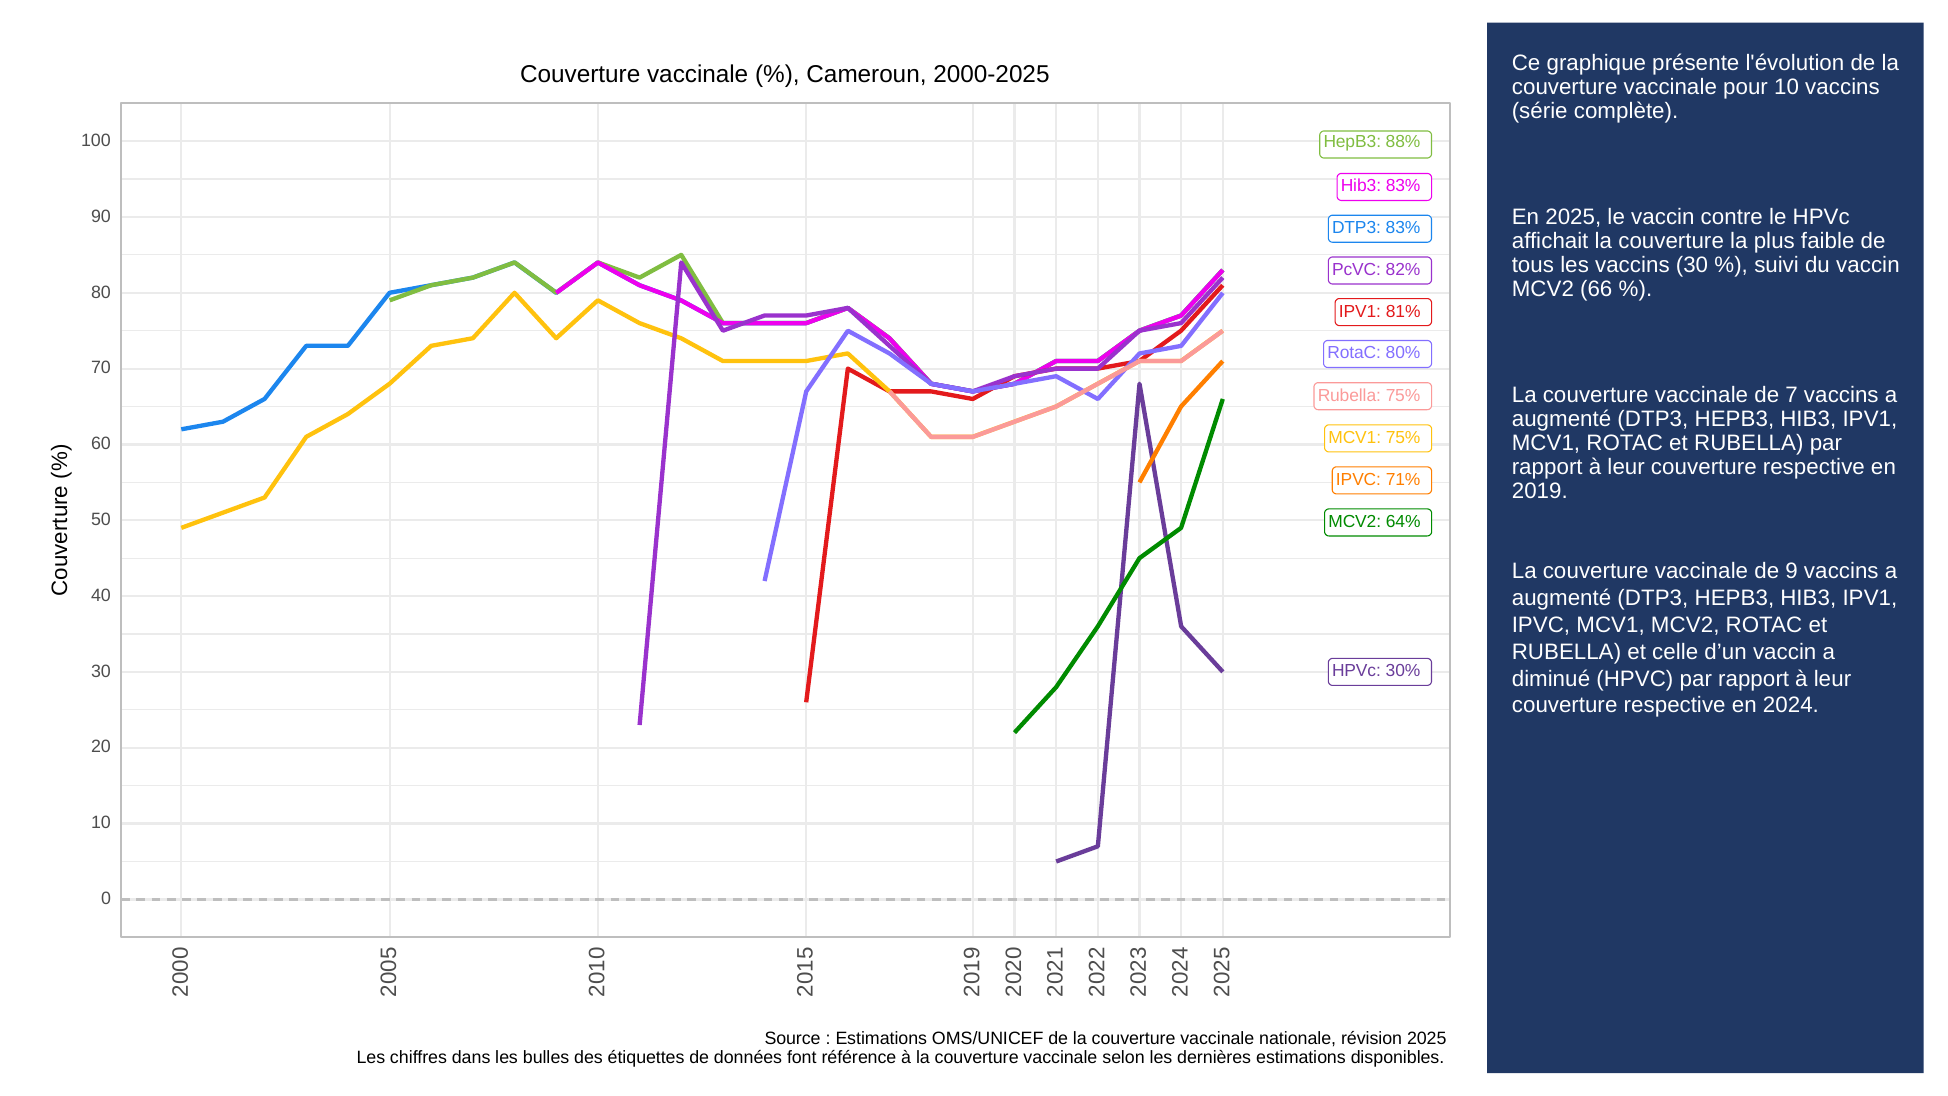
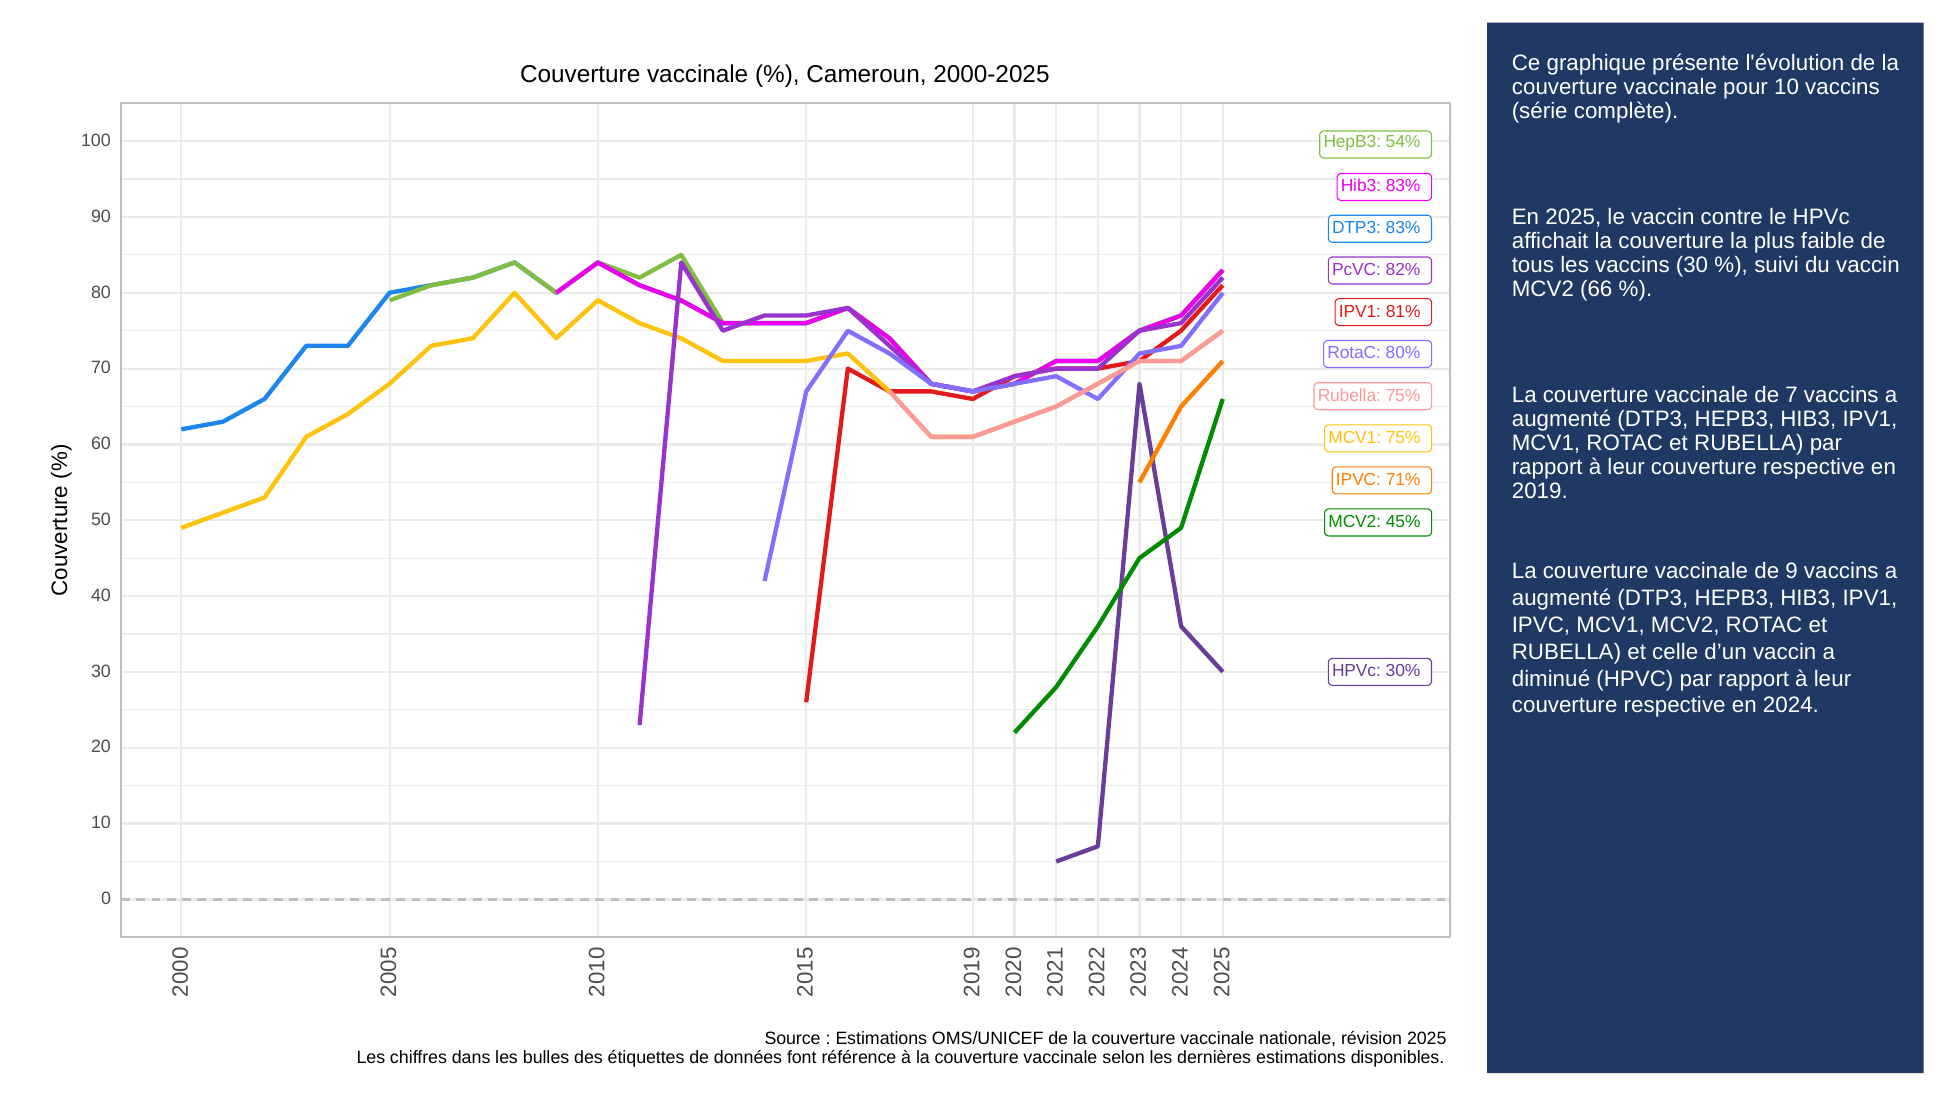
88%: 88% -> 54%
64%: 64% -> 45%
